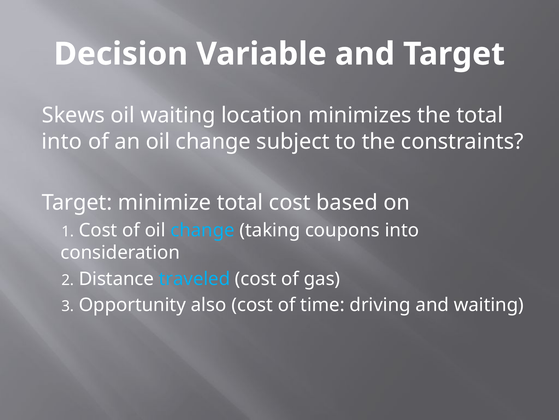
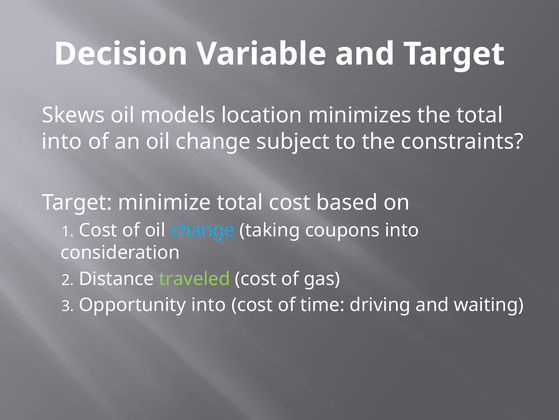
oil waiting: waiting -> models
traveled colour: light blue -> light green
Opportunity also: also -> into
